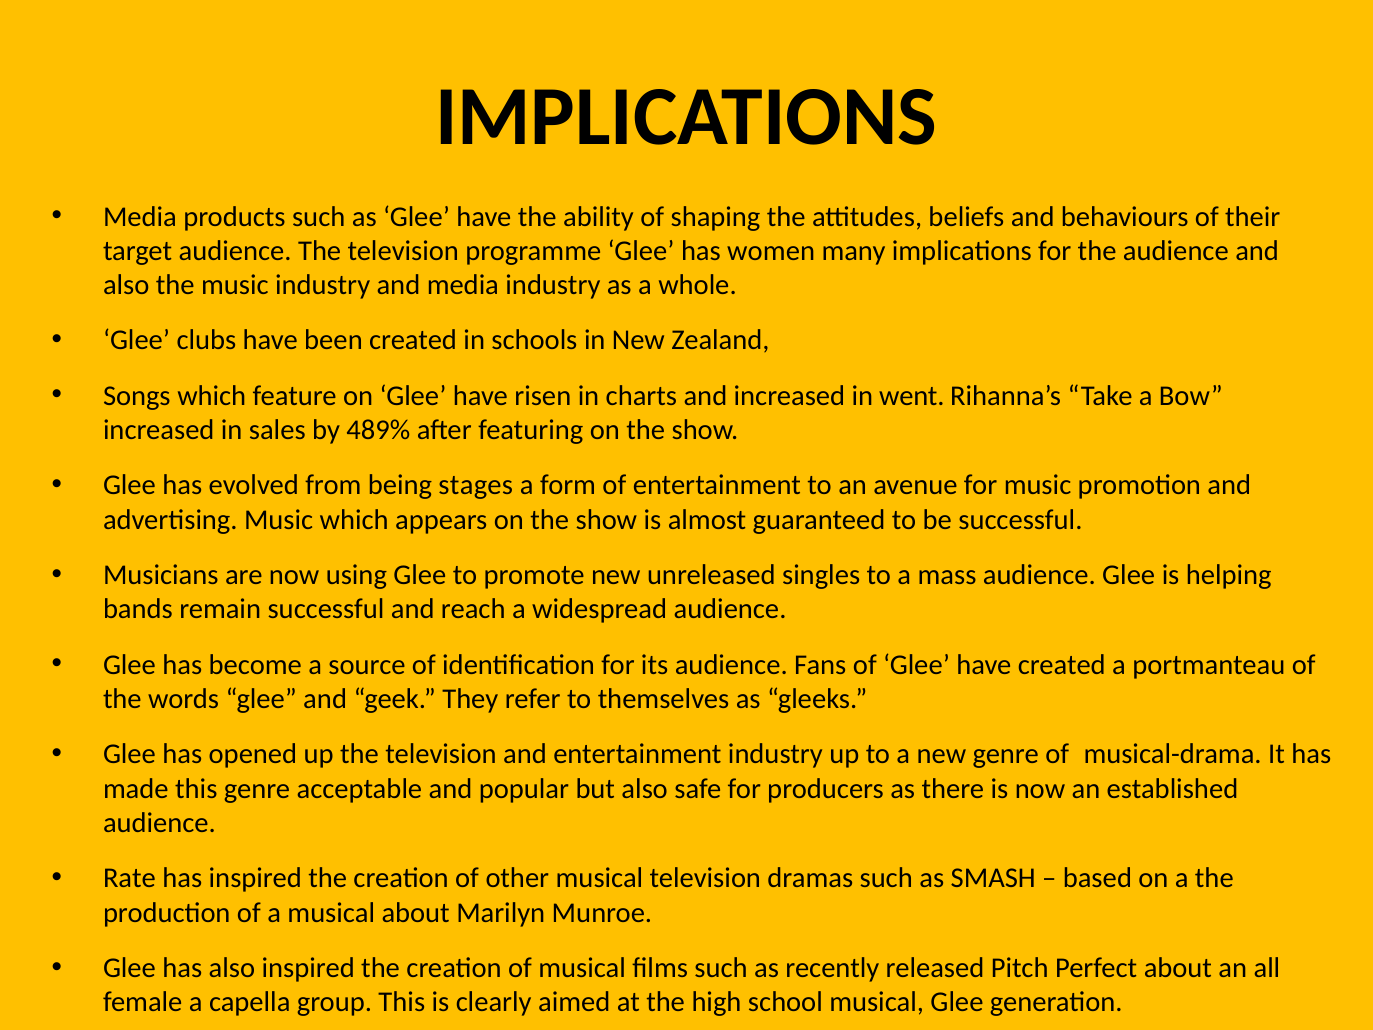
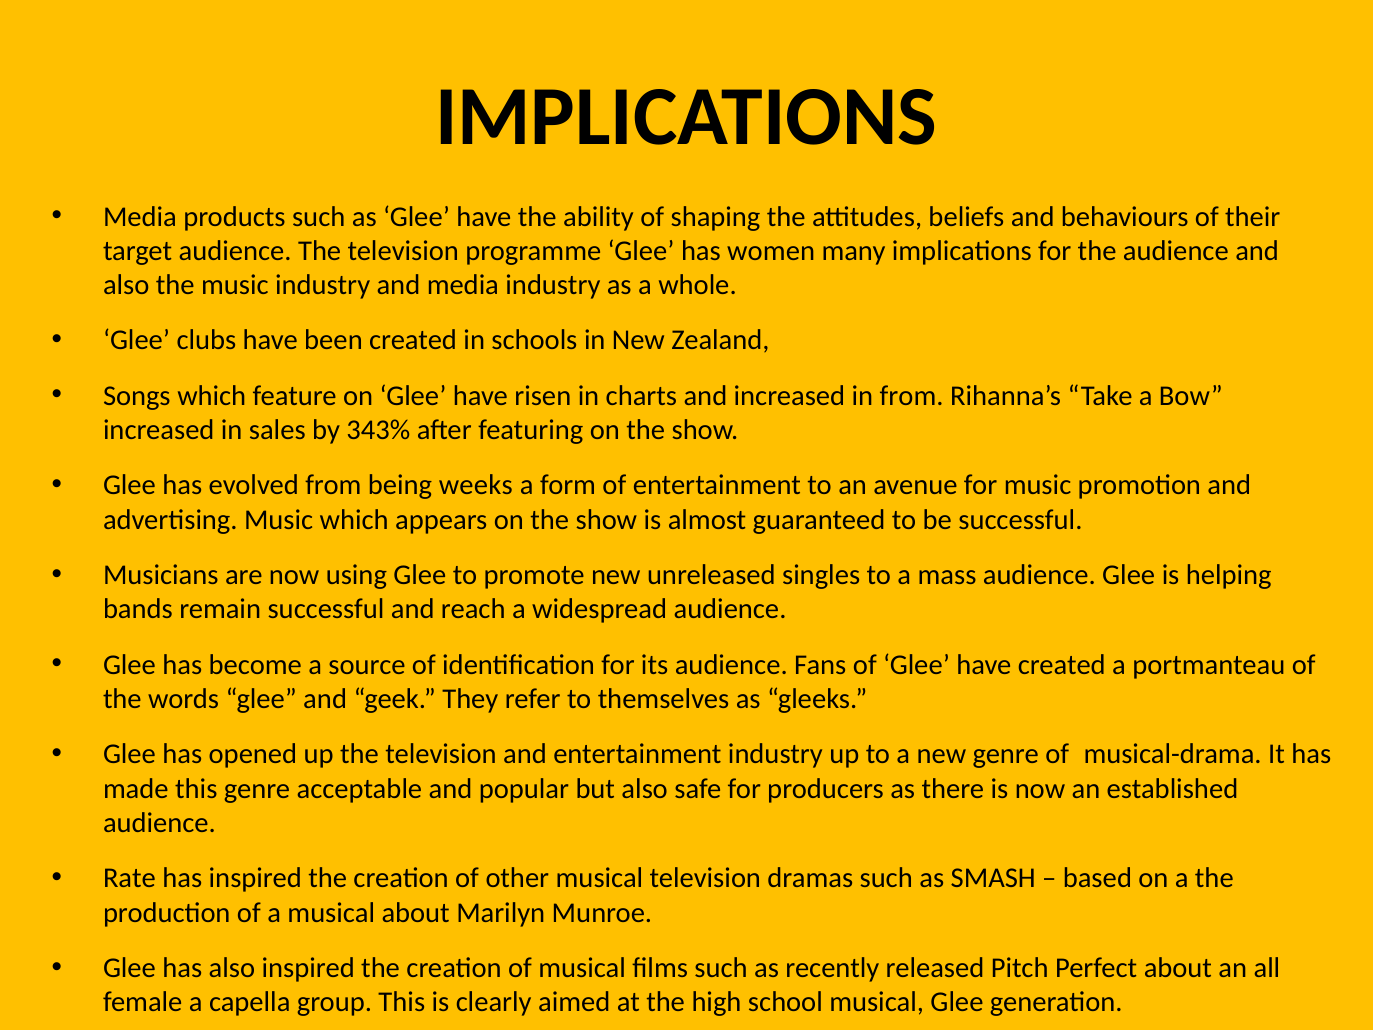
in went: went -> from
489%: 489% -> 343%
stages: stages -> weeks
